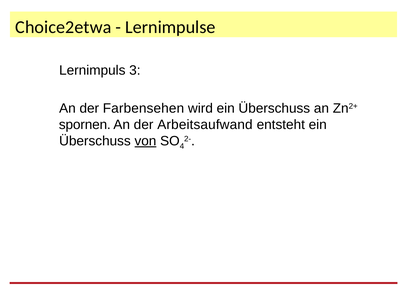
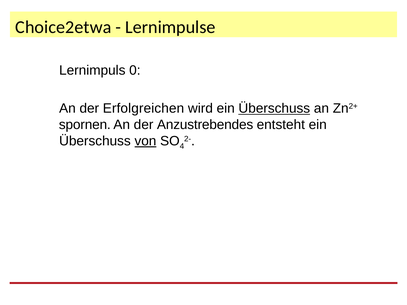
3: 3 -> 0
Farbensehen: Farbensehen -> Erfolgreichen
Überschuss at (274, 109) underline: none -> present
Arbeitsaufwand: Arbeitsaufwand -> Anzustrebendes
